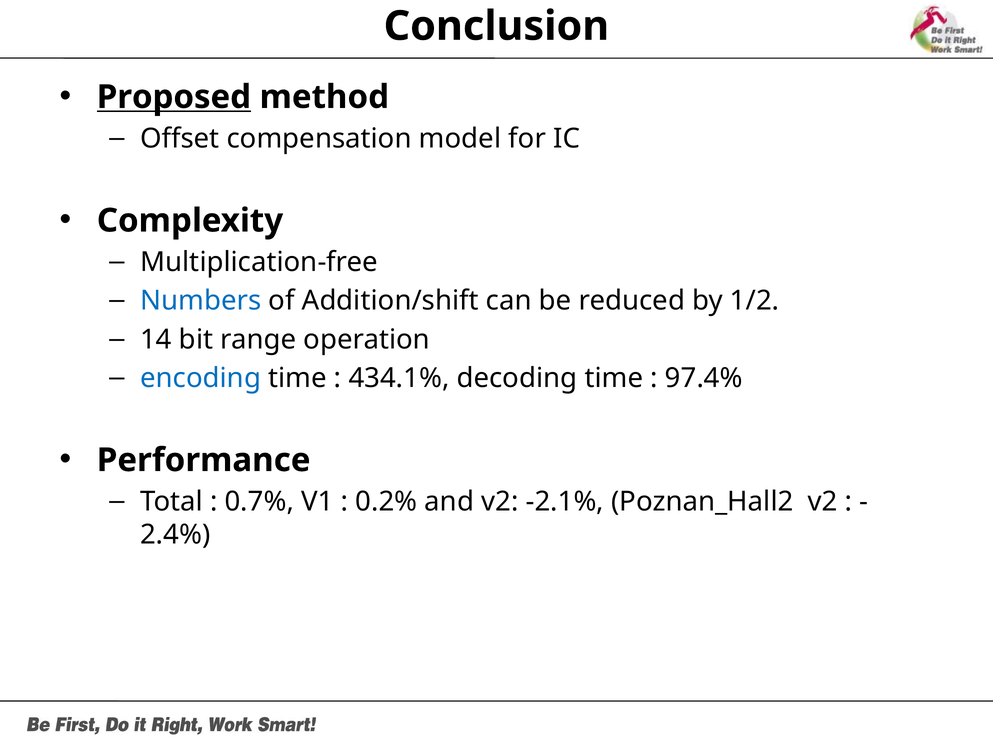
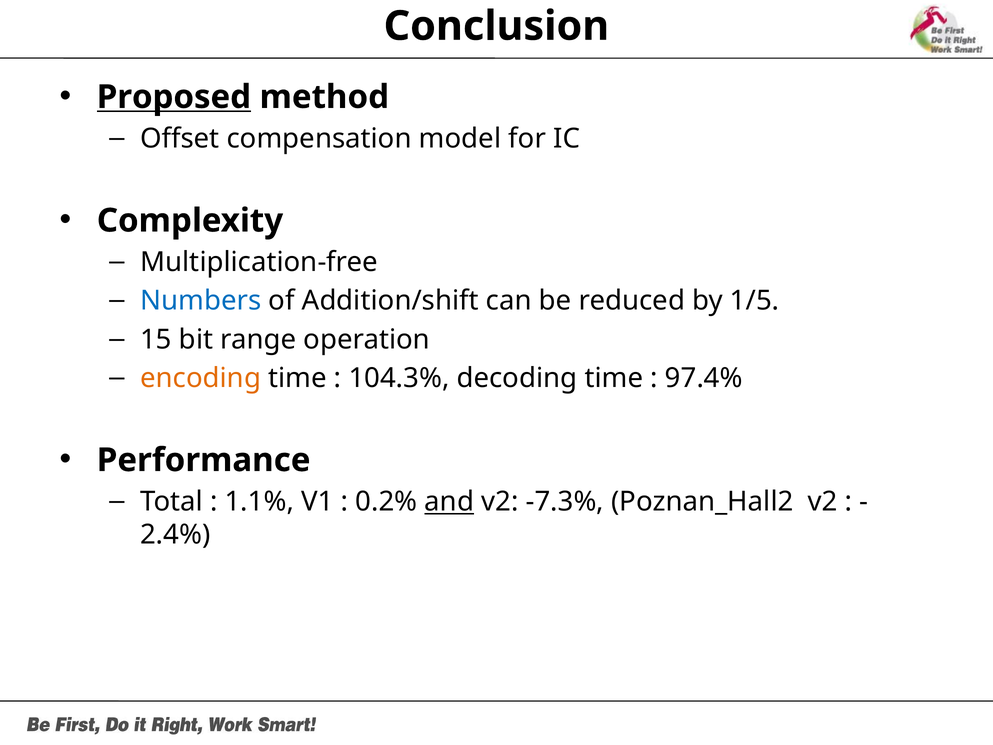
1/2: 1/2 -> 1/5
14: 14 -> 15
encoding colour: blue -> orange
434.1%: 434.1% -> 104.3%
0.7%: 0.7% -> 1.1%
and underline: none -> present
-2.1%: -2.1% -> -7.3%
